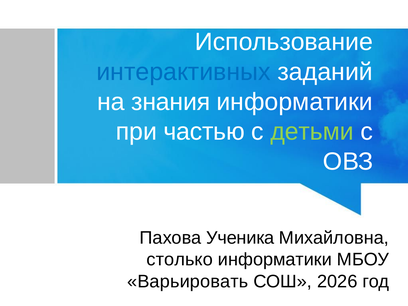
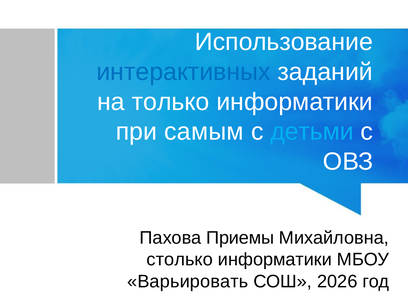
знания: знания -> только
частью: частью -> самым
детьми colour: light green -> light blue
Ученика: Ученика -> Приемы
